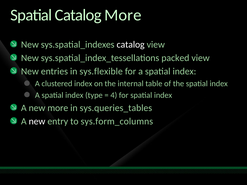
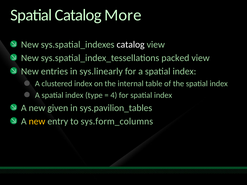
sys.flexible: sys.flexible -> sys.linearly
new more: more -> given
sys.queries_tables: sys.queries_tables -> sys.pavilion_tables
new at (37, 121) colour: white -> yellow
